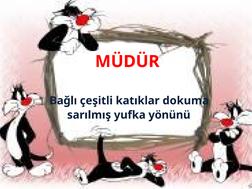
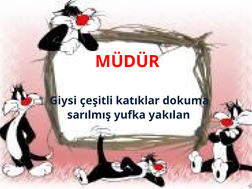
Bağlı: Bağlı -> Giysi
yönünü: yönünü -> yakılan
